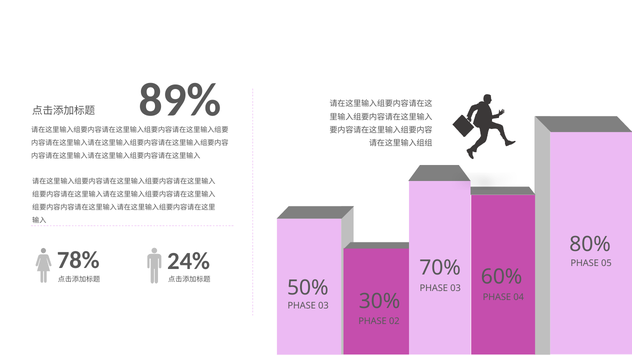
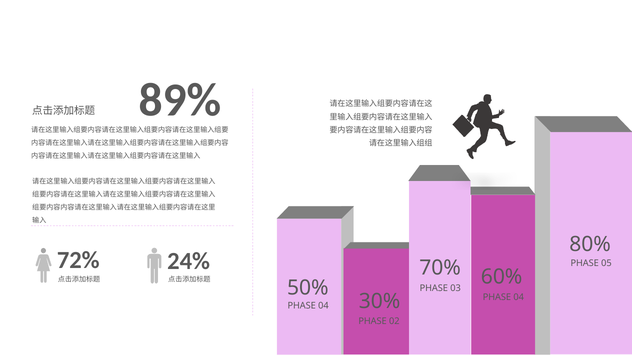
78%: 78% -> 72%
03 at (323, 306): 03 -> 04
